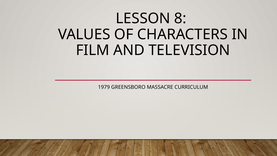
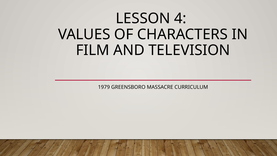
8: 8 -> 4
